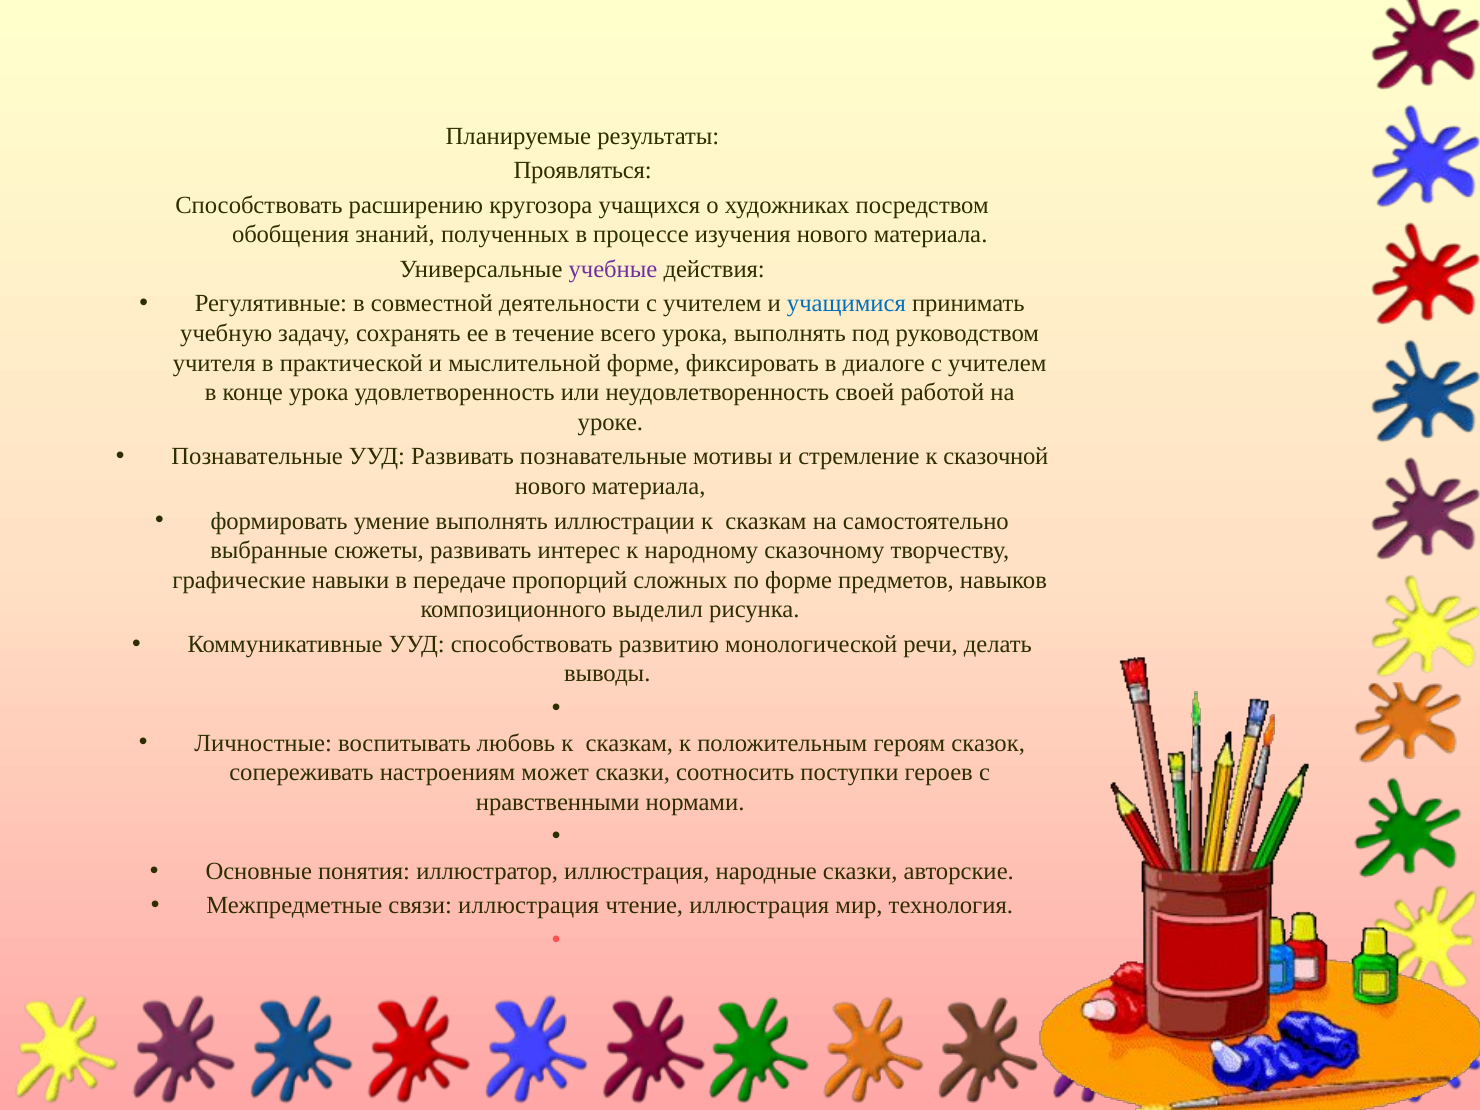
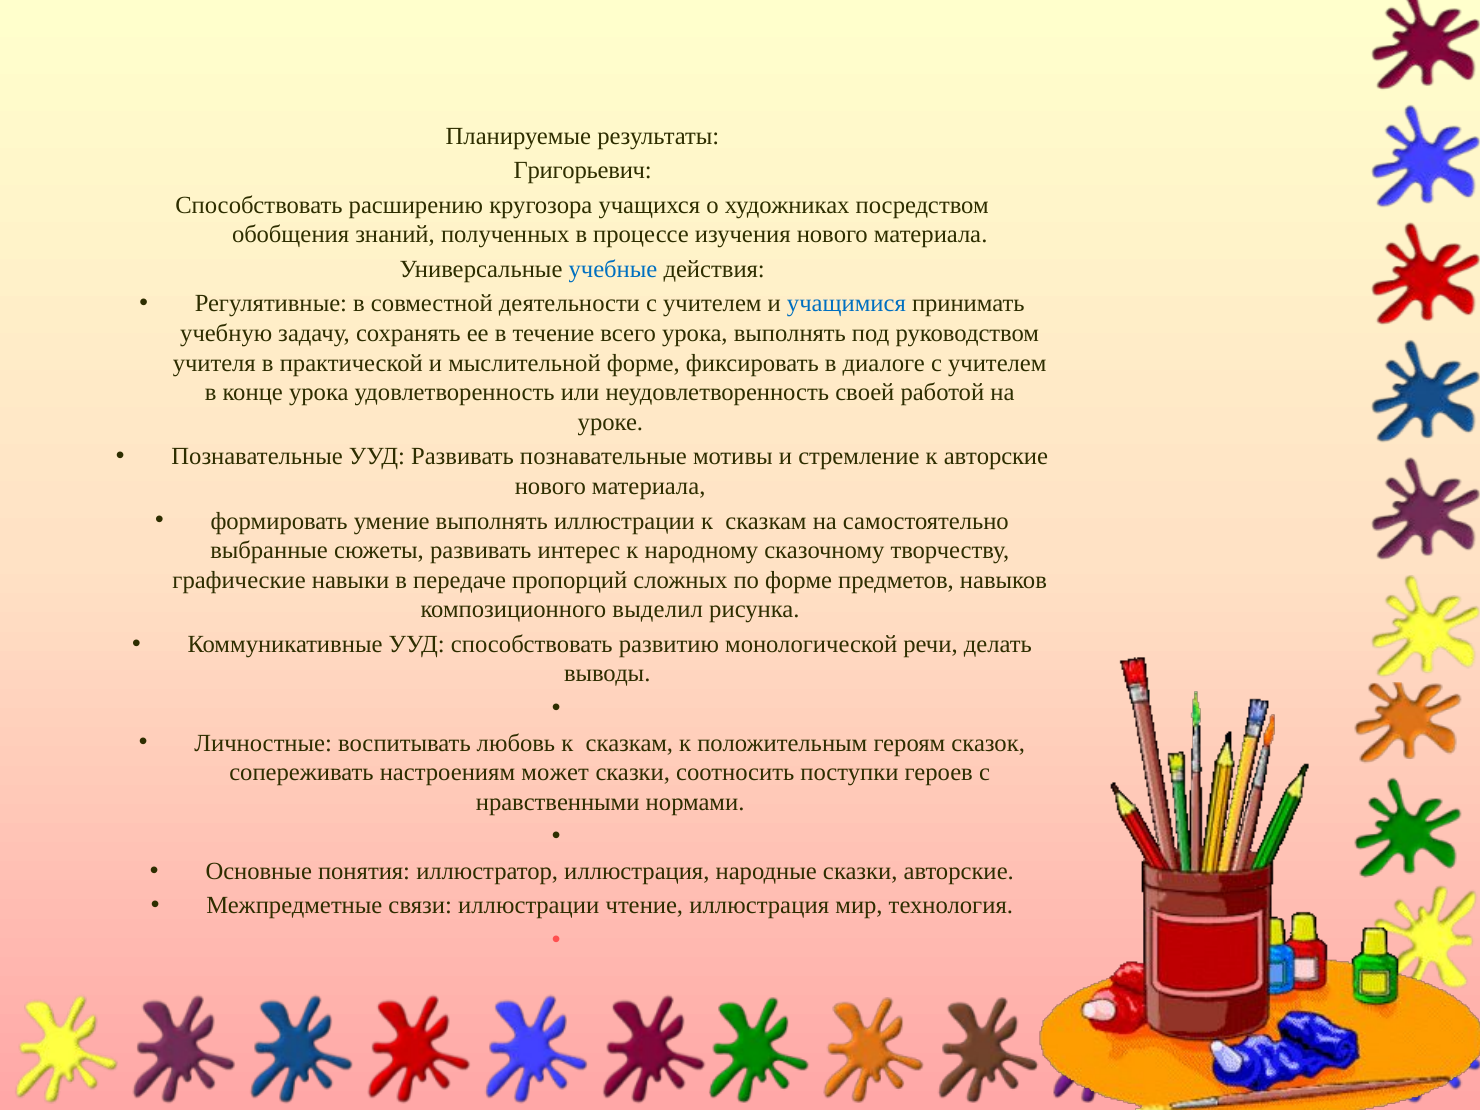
Проявляться: Проявляться -> Григорьевич
учебные colour: purple -> blue
к сказочной: сказочной -> авторские
связи иллюстрация: иллюстрация -> иллюстрации
